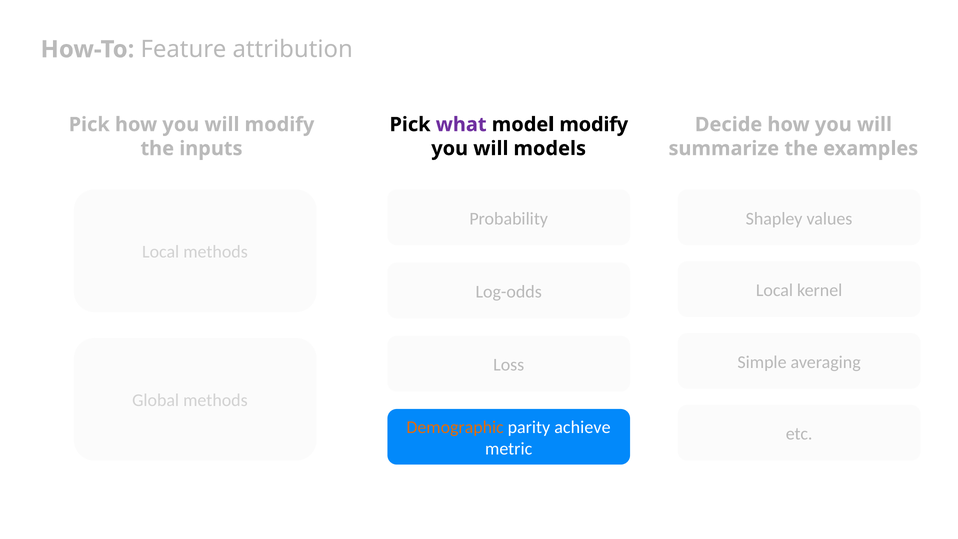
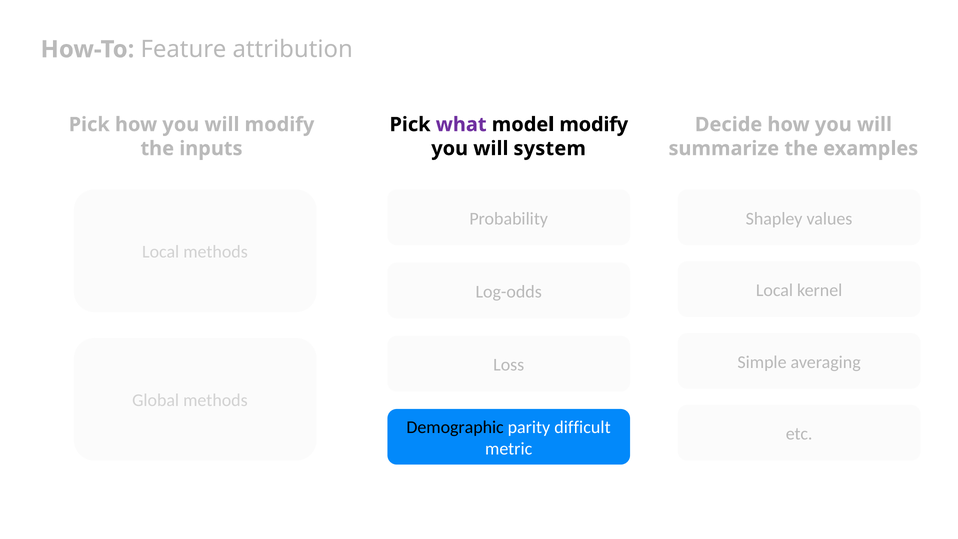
models: models -> system
Demographic colour: orange -> black
achieve: achieve -> difficult
